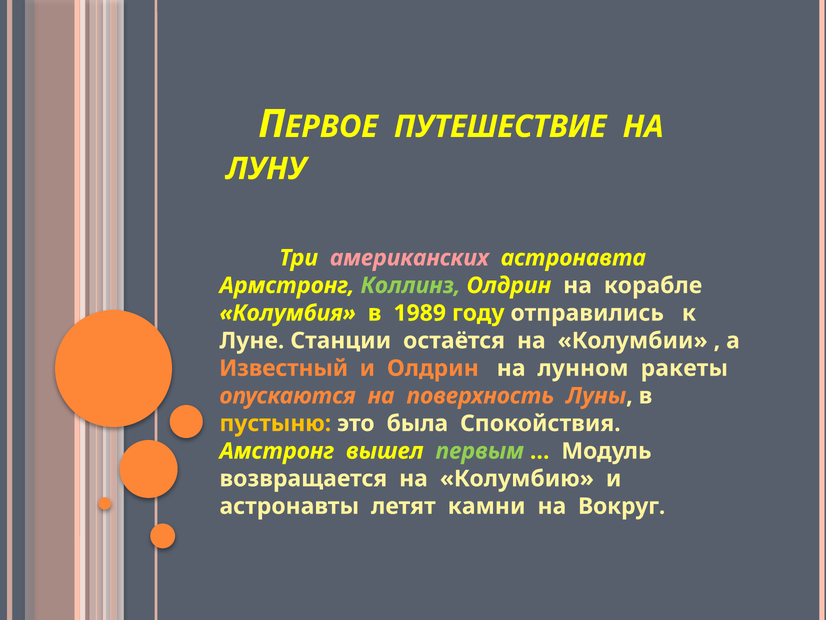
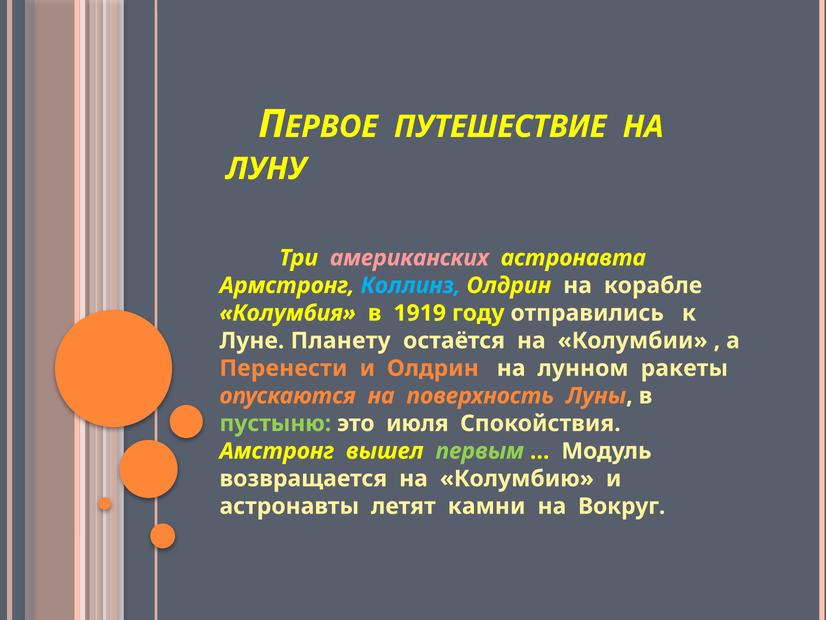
Коллинз colour: light green -> light blue
1989: 1989 -> 1919
Станции: Станции -> Планету
Известный: Известный -> Перенести
пустыню colour: yellow -> light green
была: была -> июля
